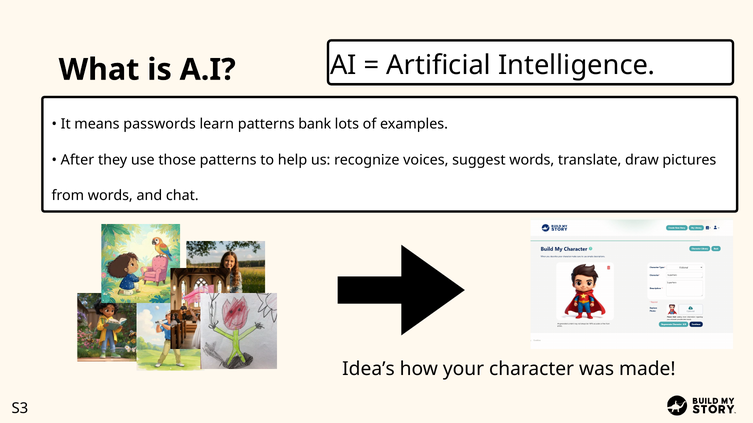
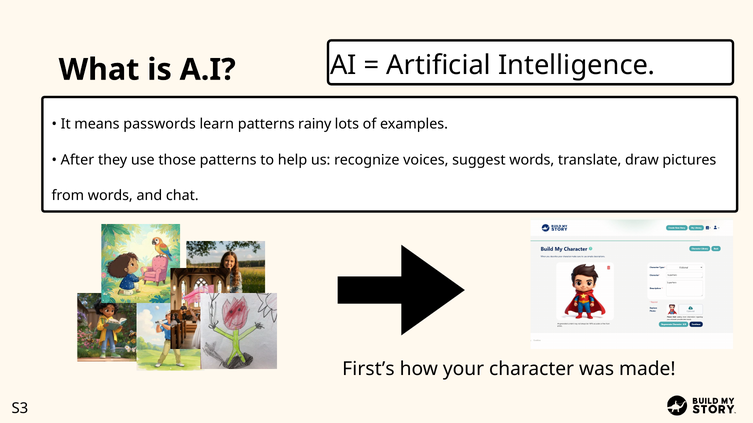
bank: bank -> rainy
Idea’s: Idea’s -> First’s
